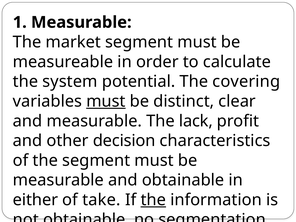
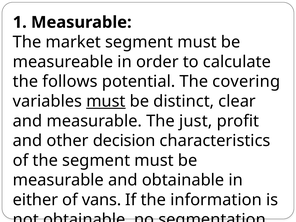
system: system -> follows
lack: lack -> just
take: take -> vans
the at (153, 200) underline: present -> none
